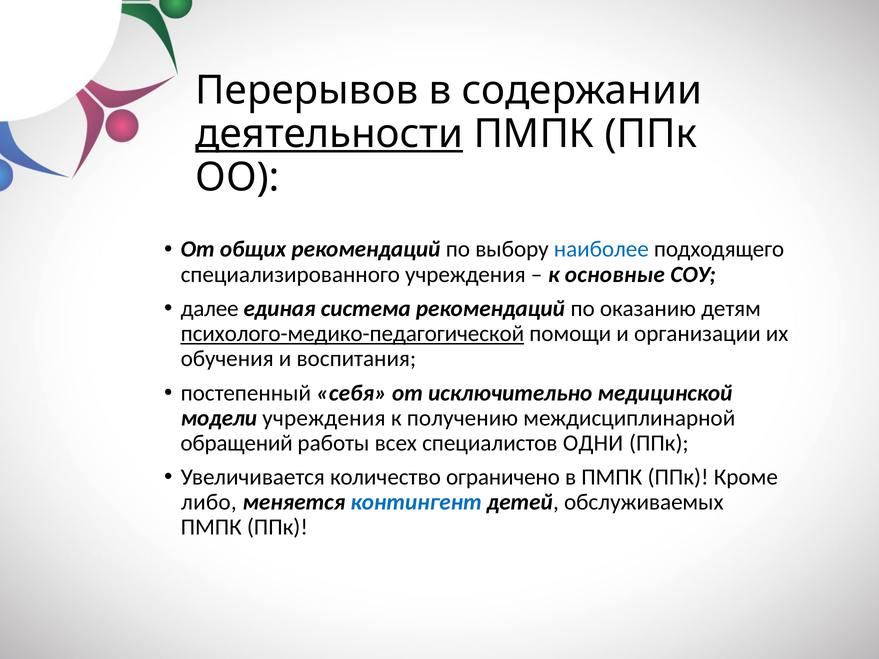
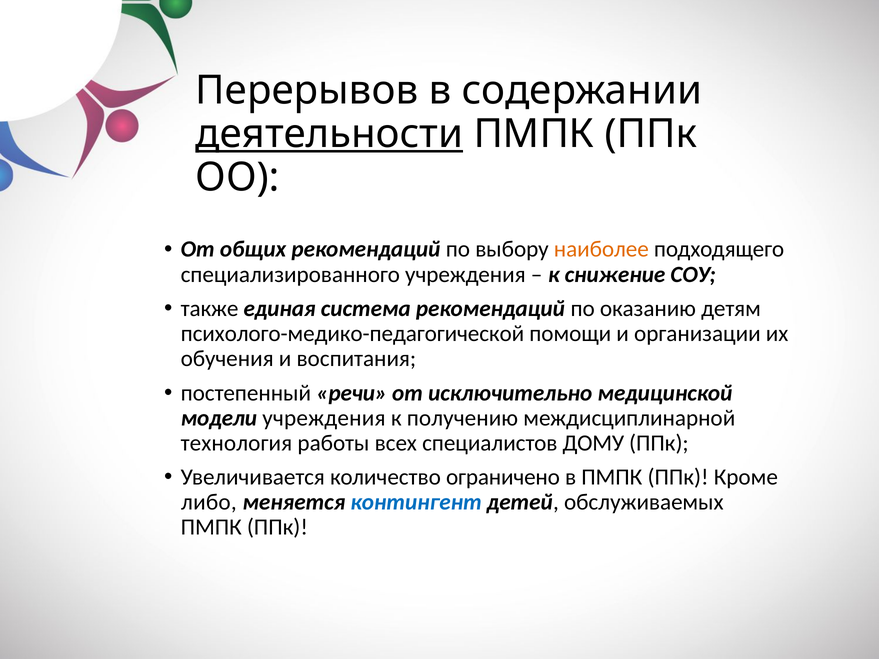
наиболее colour: blue -> orange
основные: основные -> снижение
далее: далее -> также
психолого-медико-педагогической underline: present -> none
себя: себя -> речи
обращений: обращений -> технология
ОДНИ: ОДНИ -> ДОМУ
